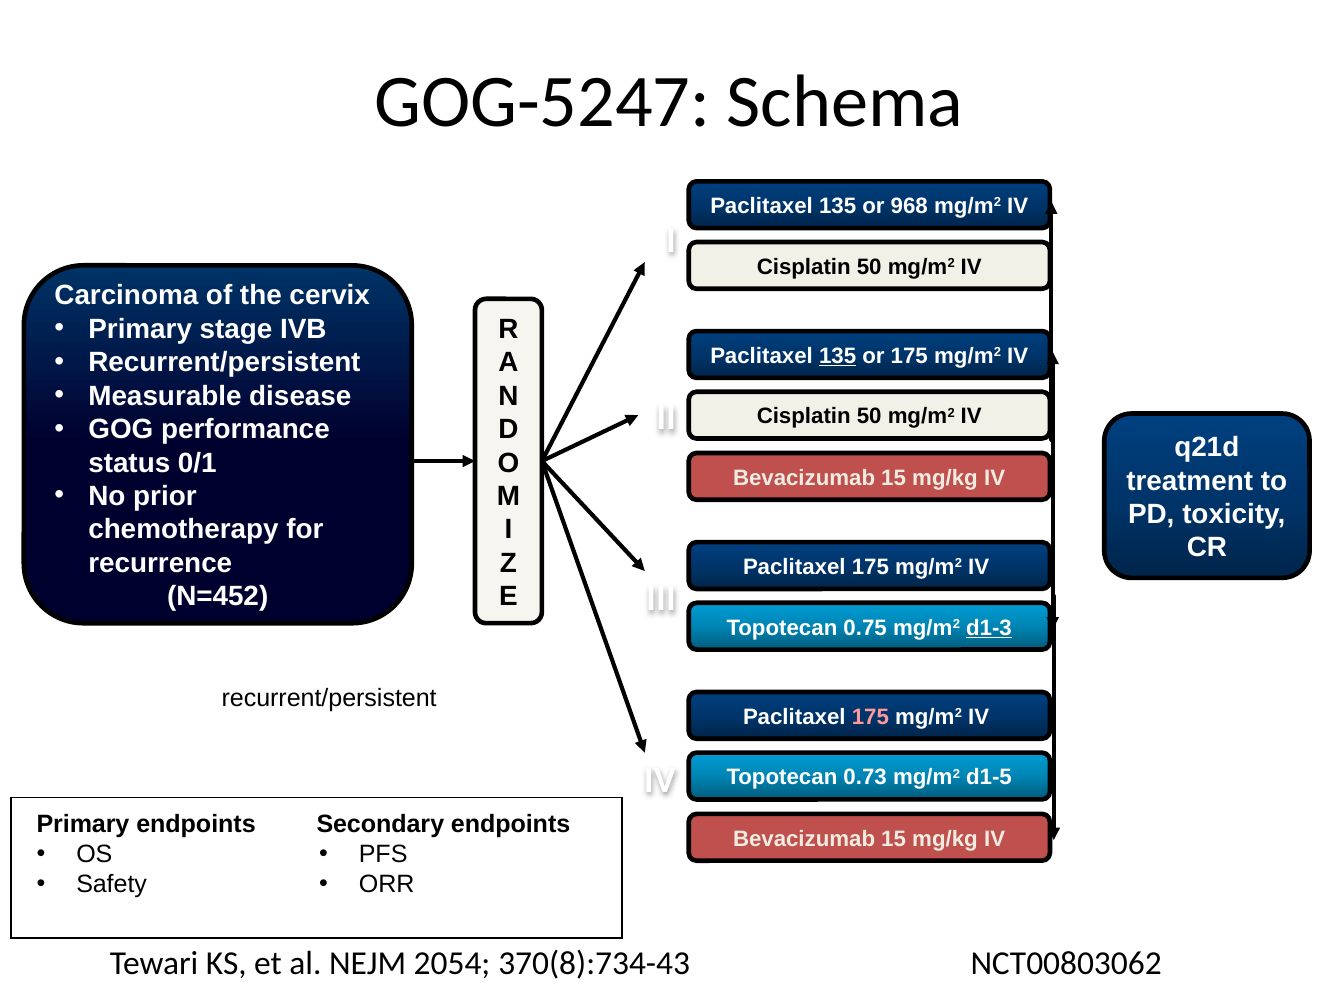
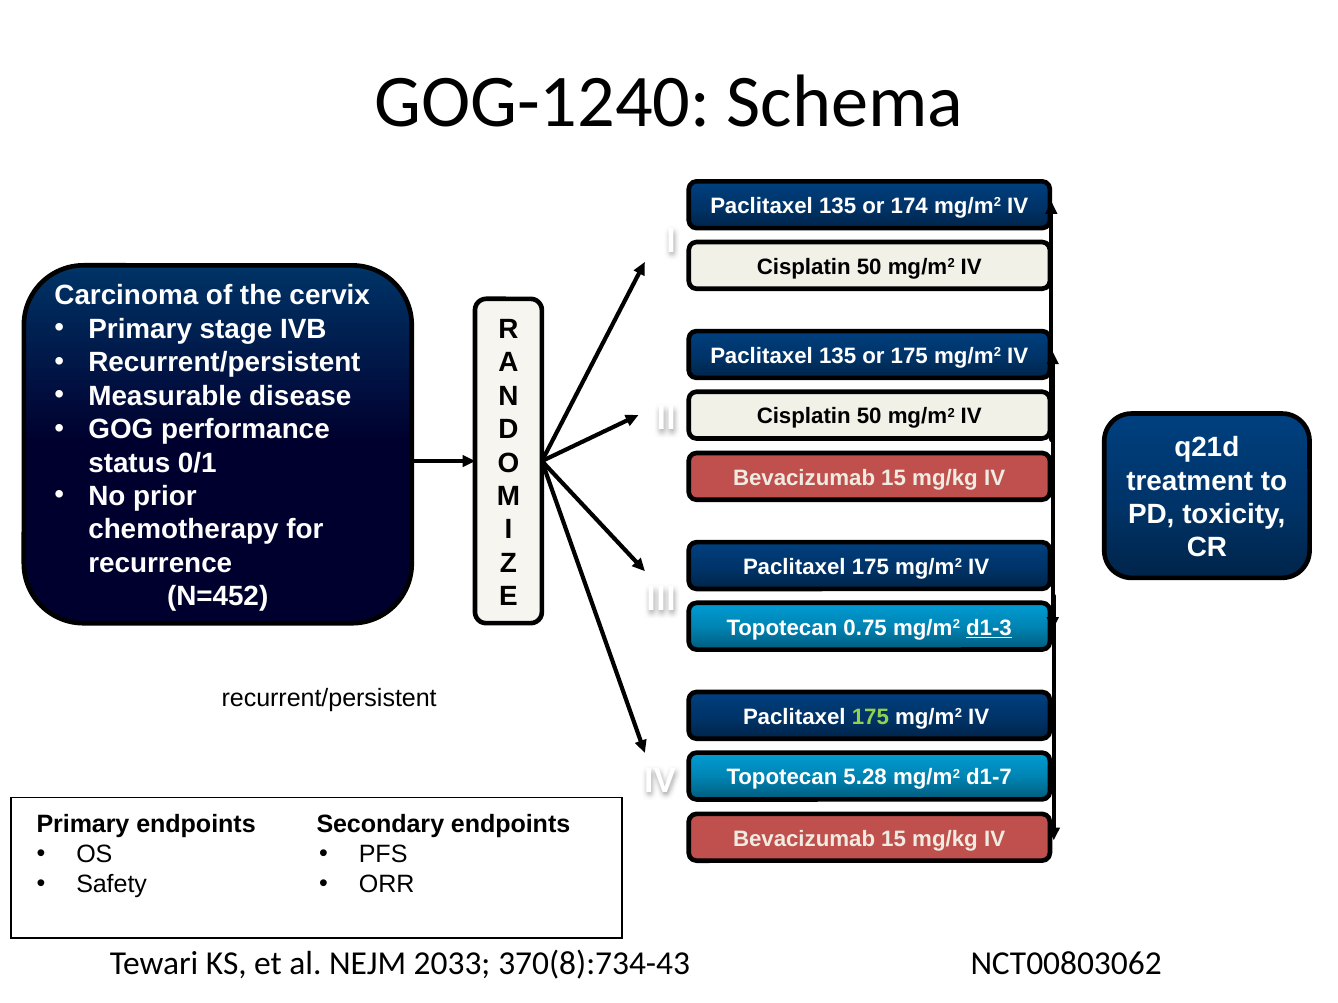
GOG-5247: GOG-5247 -> GOG-1240
968: 968 -> 174
135 at (838, 356) underline: present -> none
175 at (870, 717) colour: pink -> light green
0.73: 0.73 -> 5.28
d1-5: d1-5 -> d1-7
2054: 2054 -> 2033
